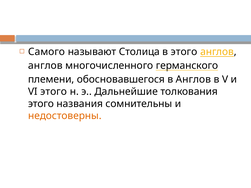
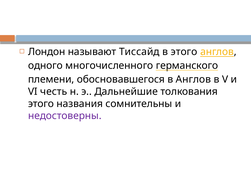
Самого: Самого -> Лондон
Столица: Столица -> Тиссайд
англов at (45, 66): англов -> одного
VI этого: этого -> честь
недостоверны colour: orange -> purple
